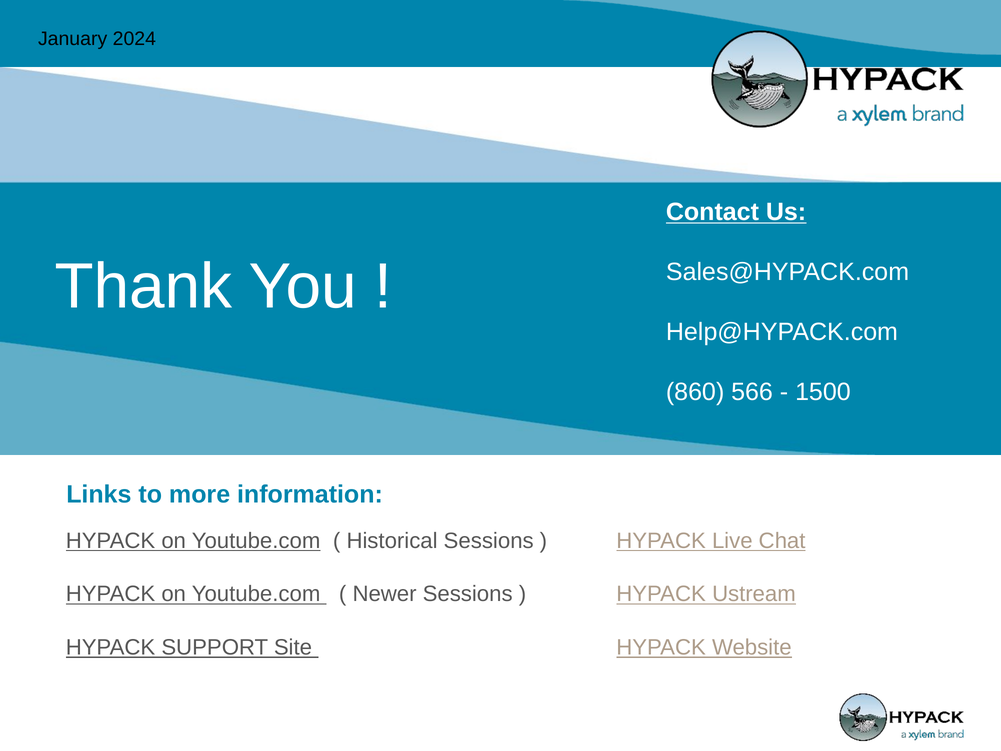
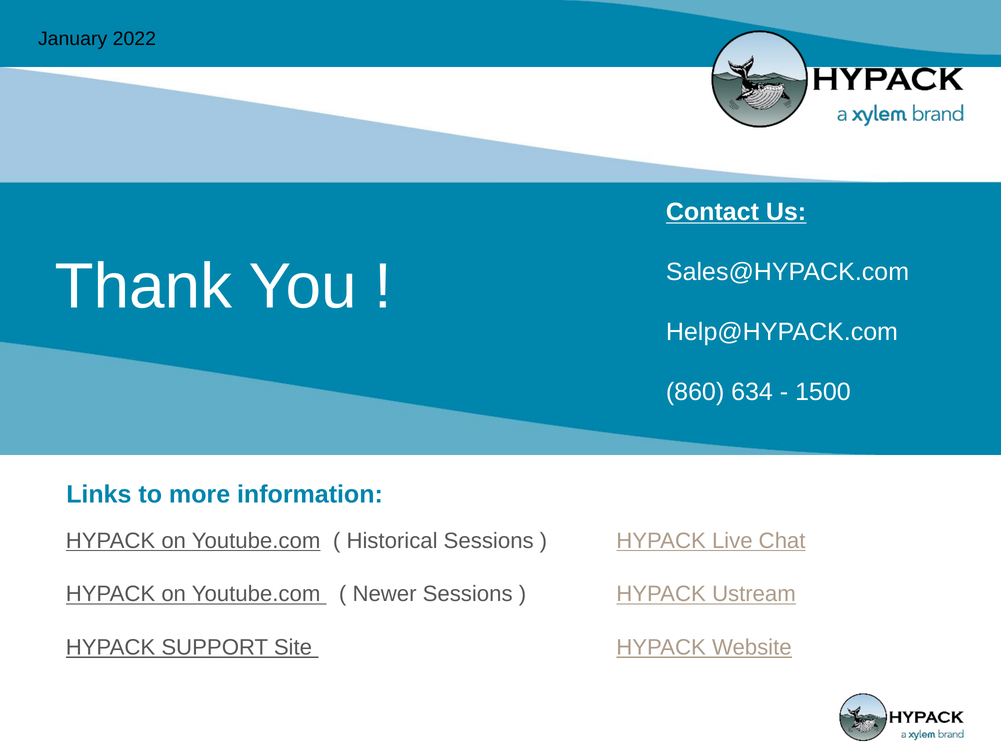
2024: 2024 -> 2022
566: 566 -> 634
